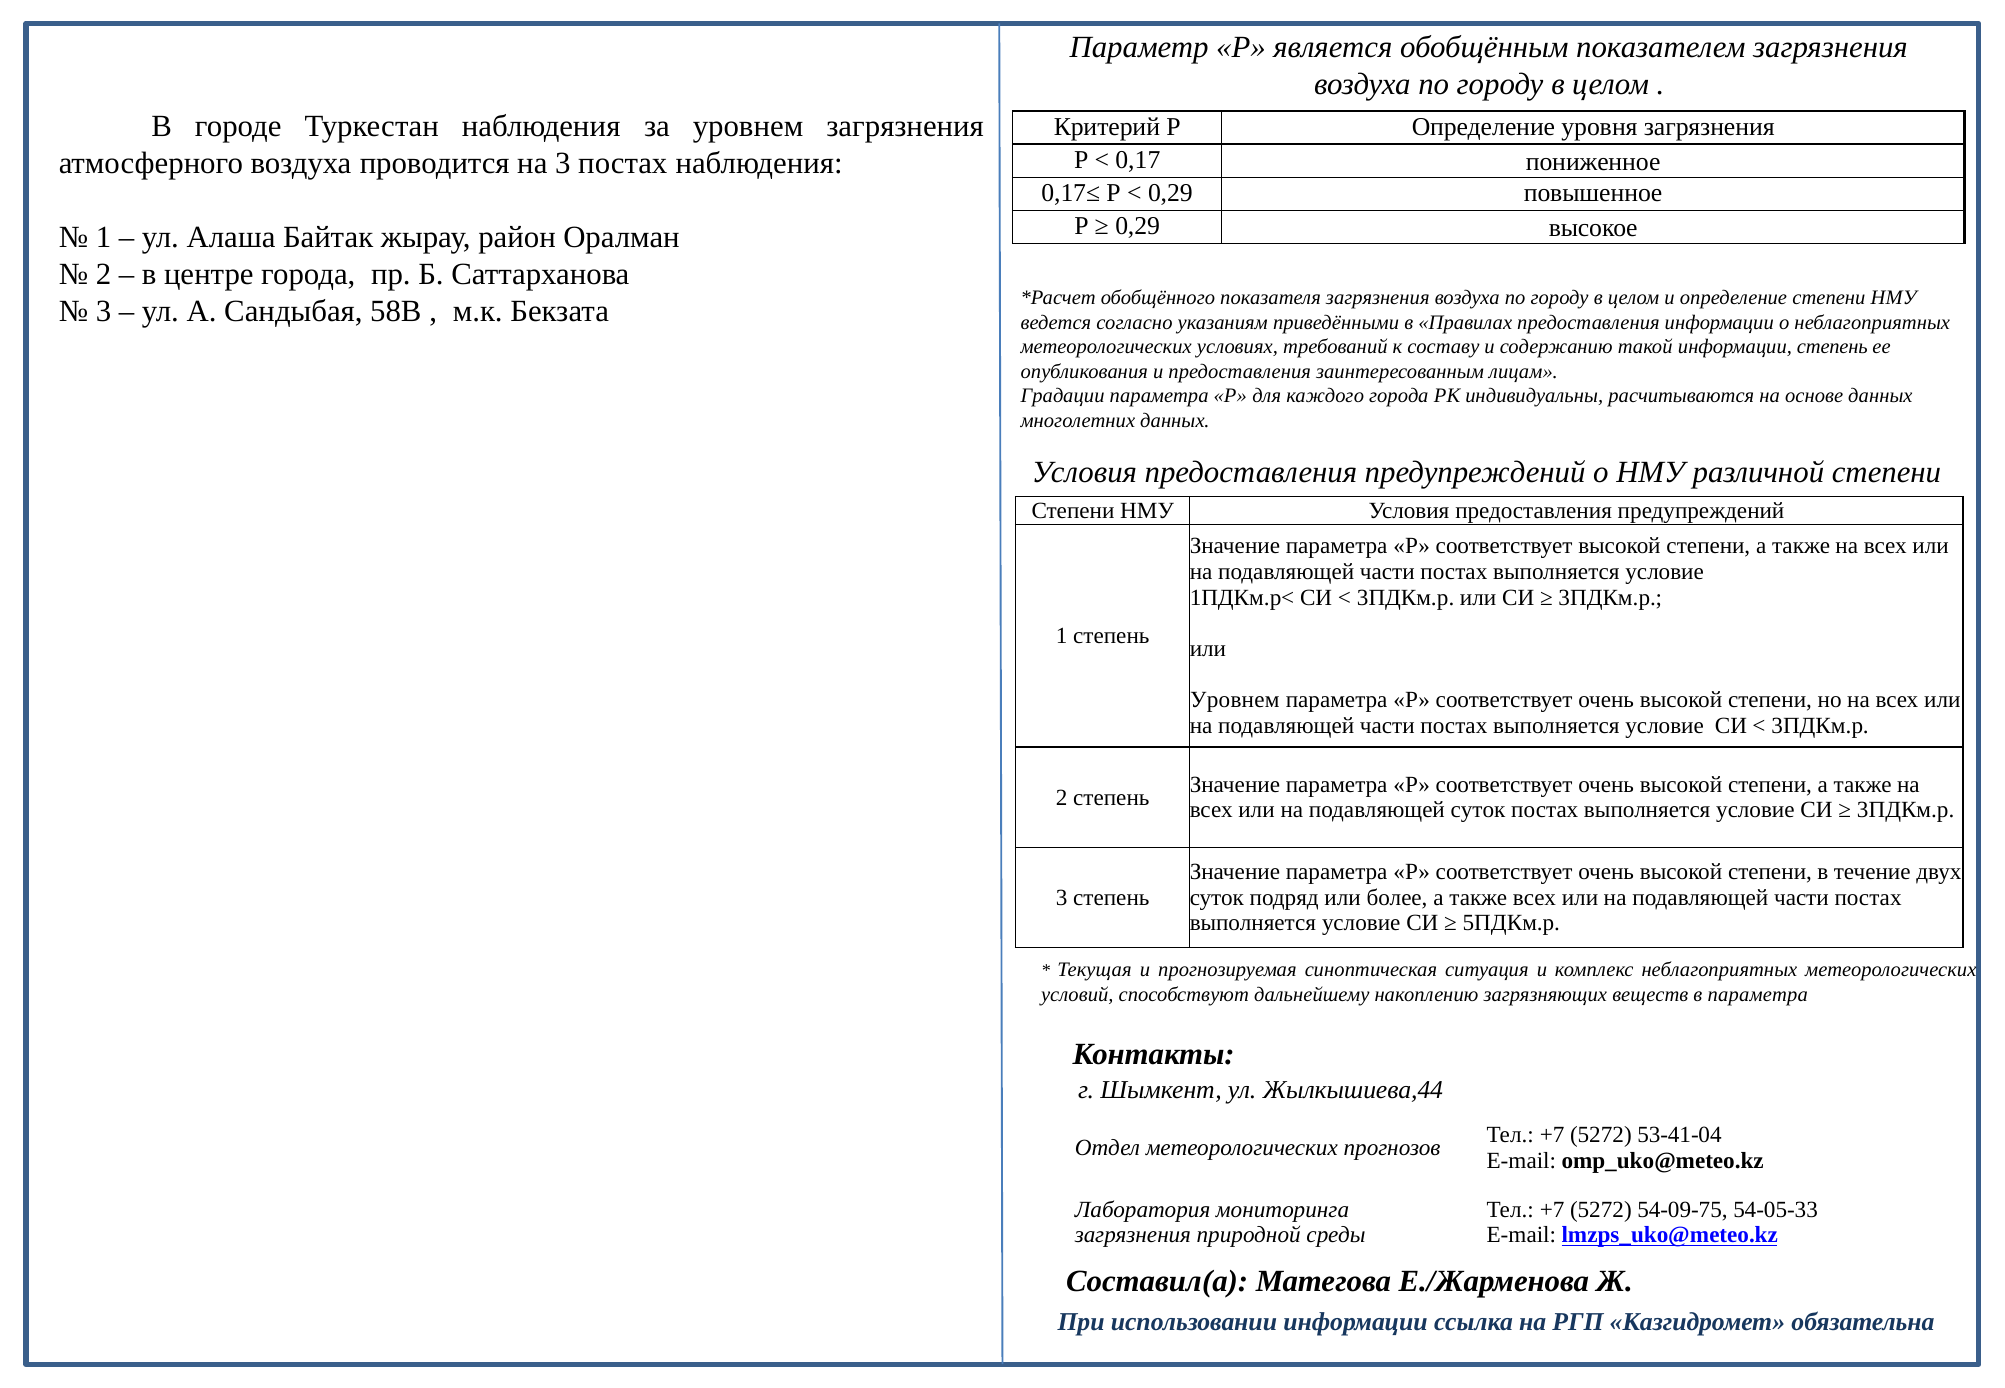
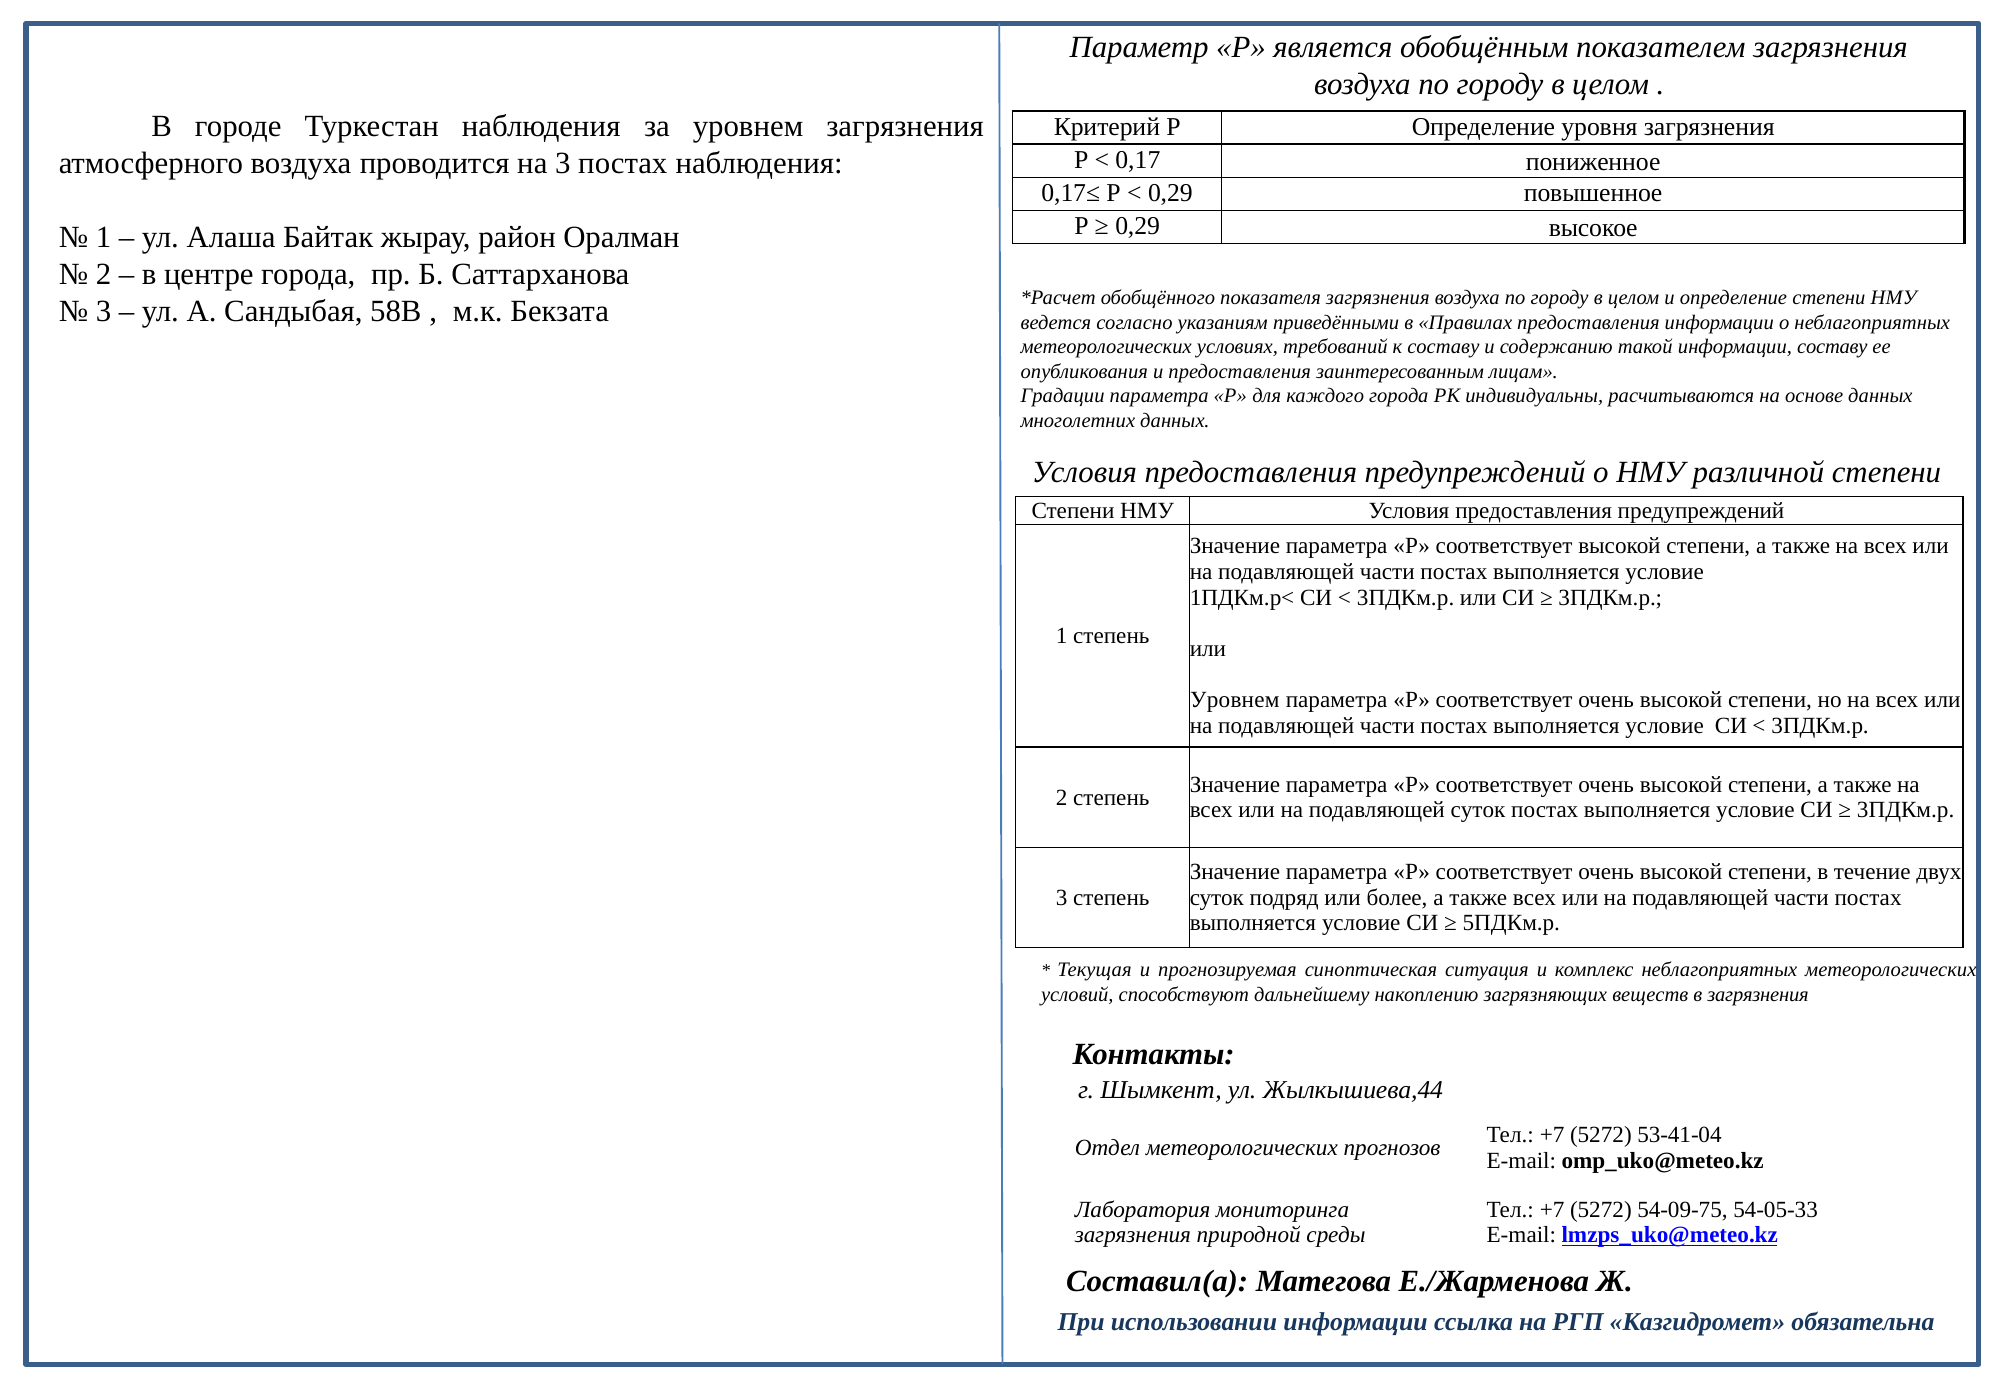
информации степень: степень -> составу
в параметра: параметра -> загрязнения
